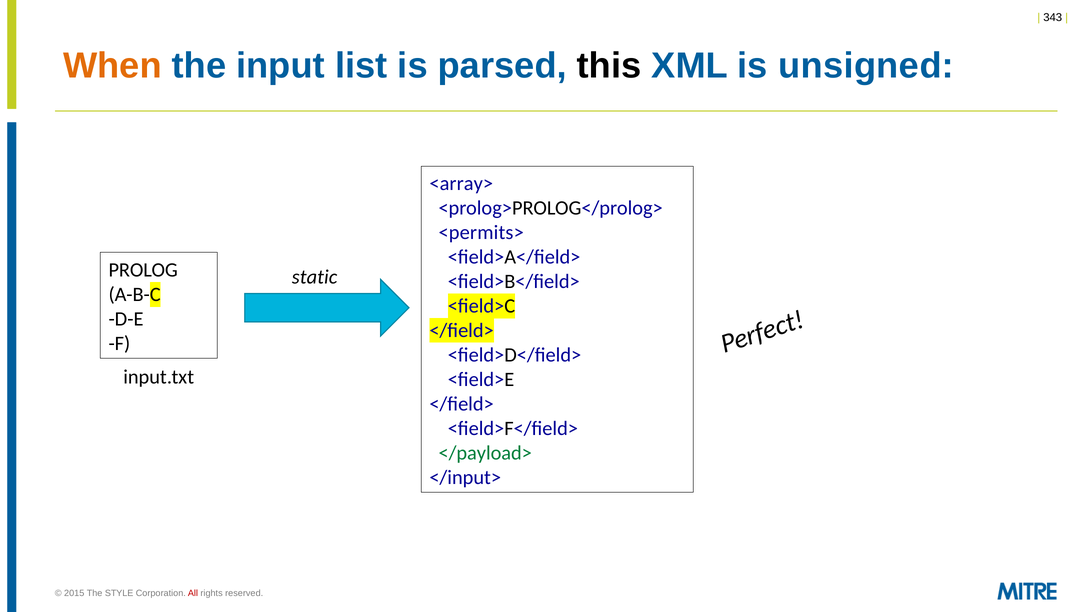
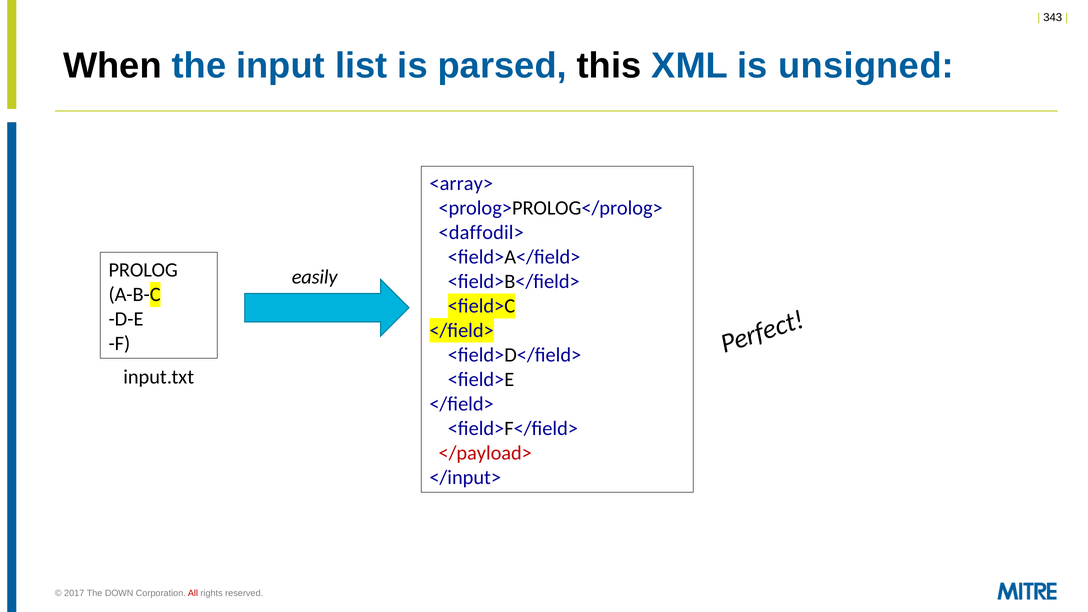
When colour: orange -> black
<permits>: <permits> -> <daffodil>
static: static -> easily
</payload> colour: green -> red
2015: 2015 -> 2017
STYLE: STYLE -> DOWN
